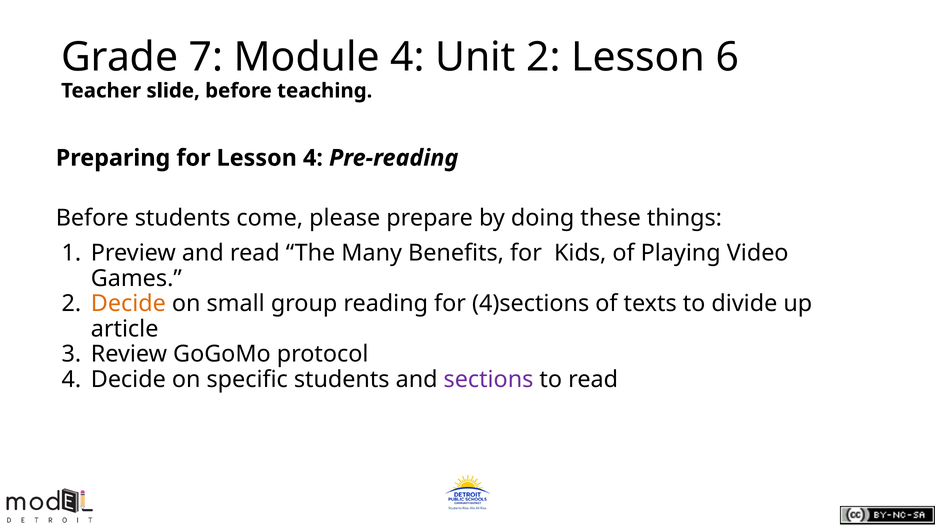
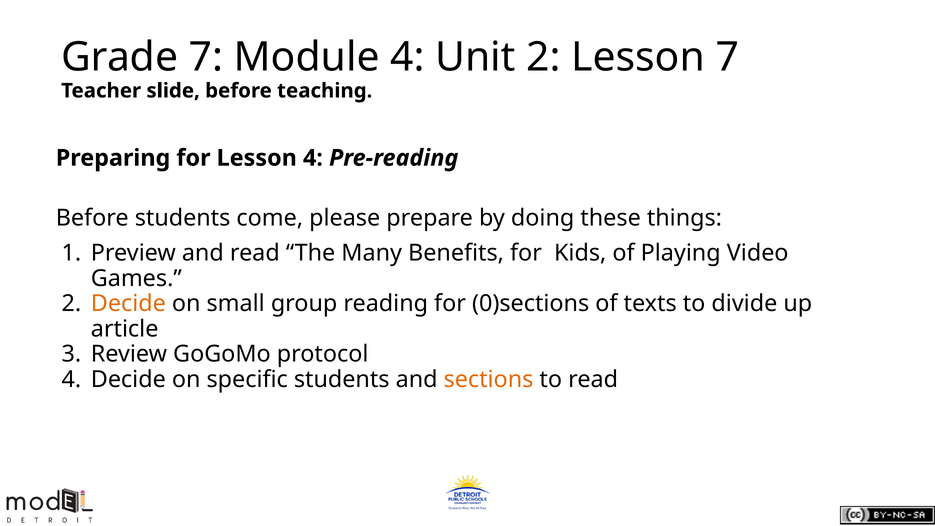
Lesson 6: 6 -> 7
4)sections: 4)sections -> 0)sections
sections colour: purple -> orange
